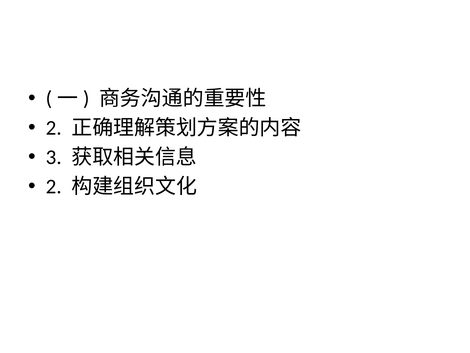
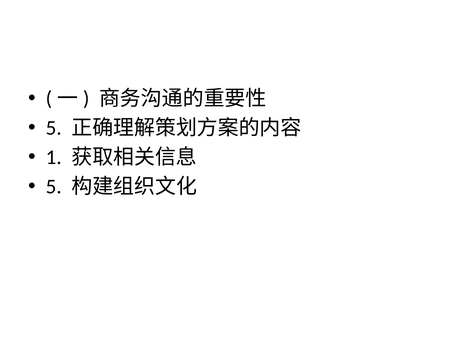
2 at (54, 128): 2 -> 5
3: 3 -> 1
2 at (54, 186): 2 -> 5
